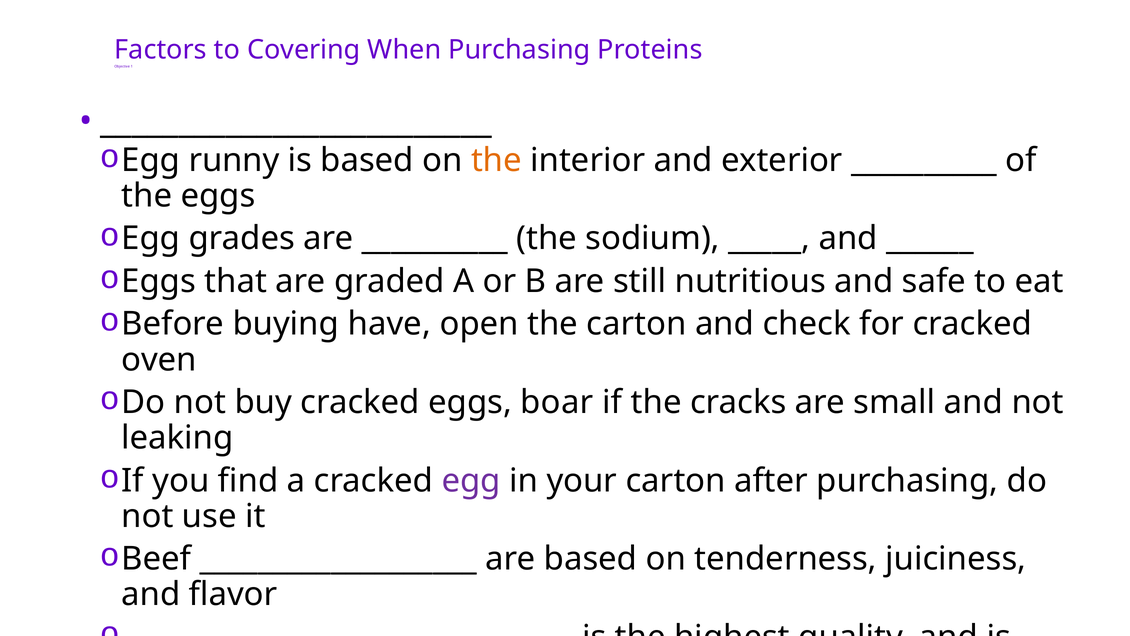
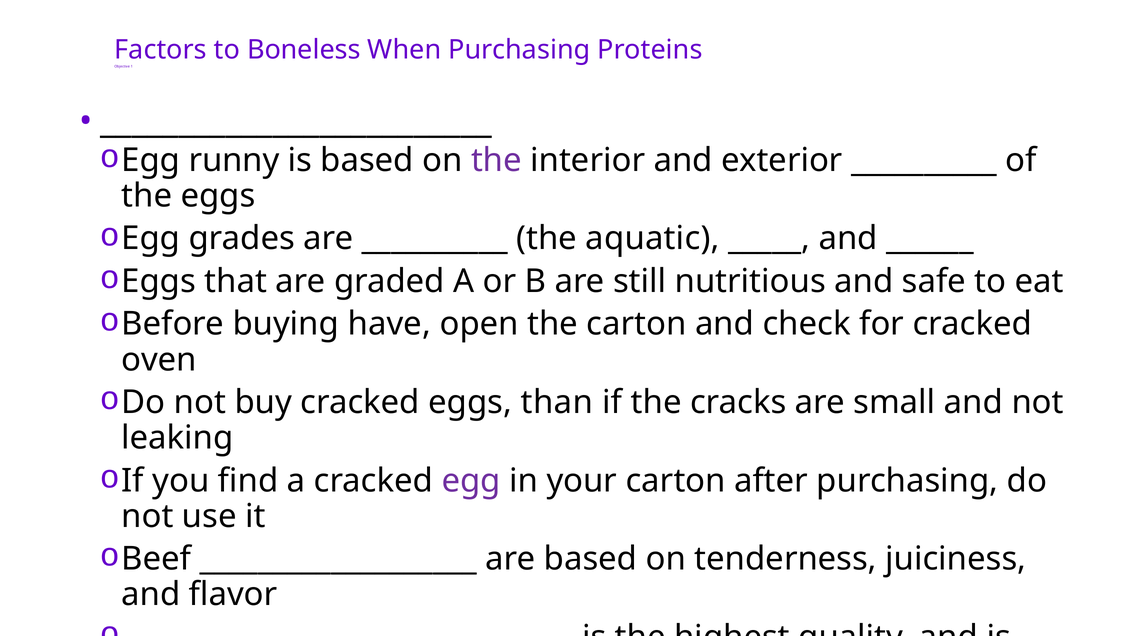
Covering: Covering -> Boneless
the at (496, 160) colour: orange -> purple
sodium: sodium -> aquatic
boar: boar -> than
